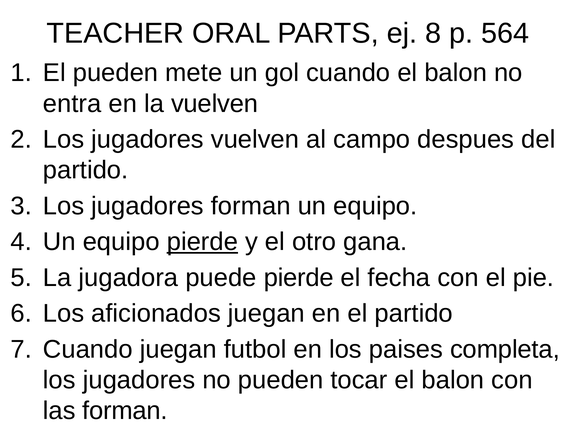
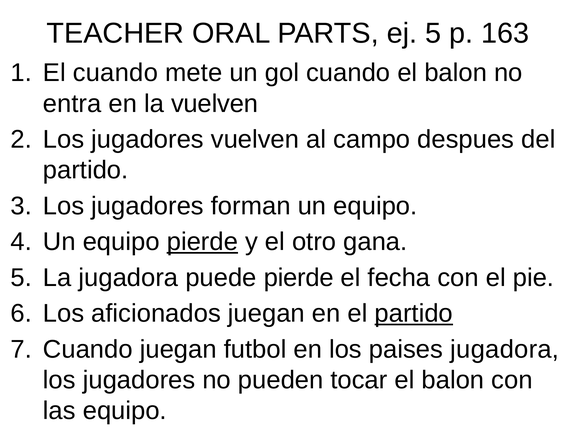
ej 8: 8 -> 5
564: 564 -> 163
El pueden: pueden -> cuando
partido at (414, 314) underline: none -> present
paises completa: completa -> jugadora
las forman: forman -> equipo
